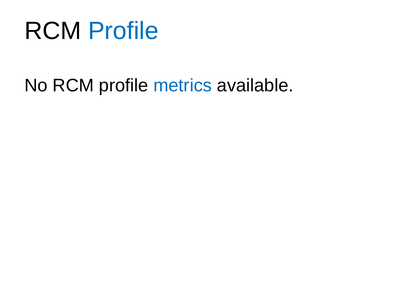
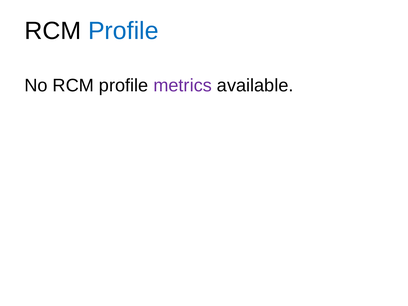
metrics colour: blue -> purple
